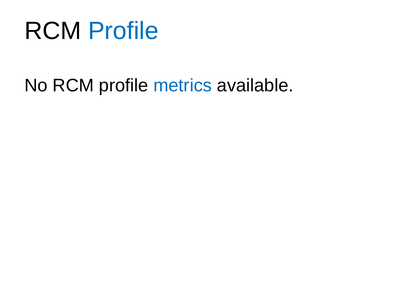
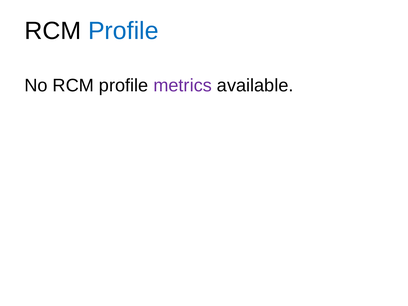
metrics colour: blue -> purple
